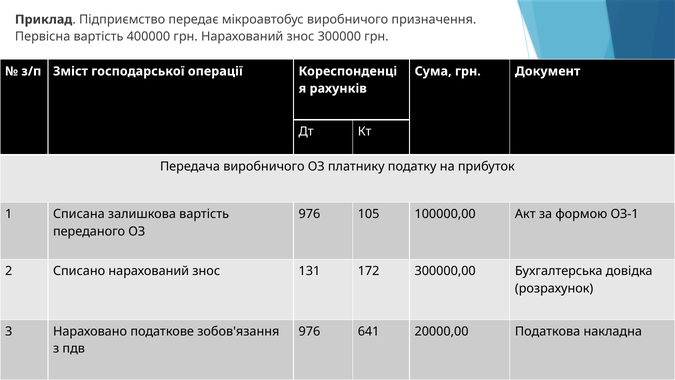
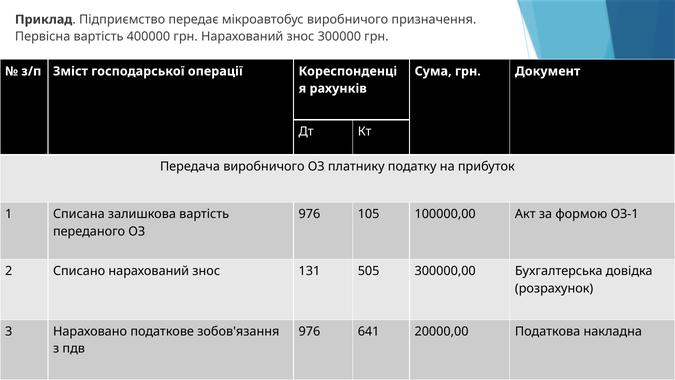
172: 172 -> 505
